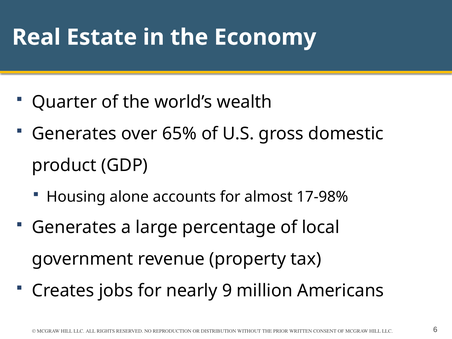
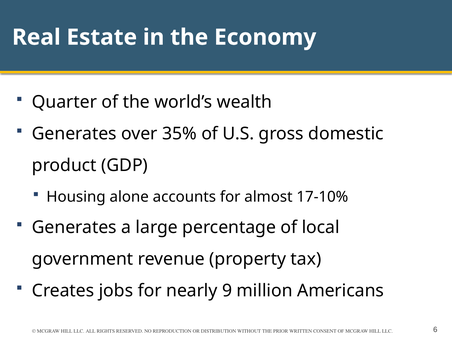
65%: 65% -> 35%
17-98%: 17-98% -> 17-10%
